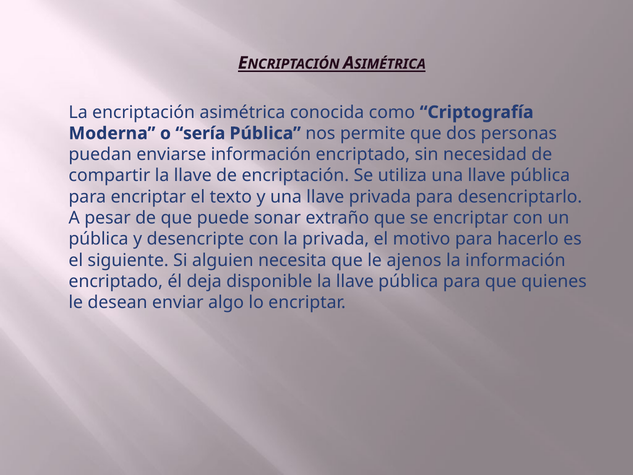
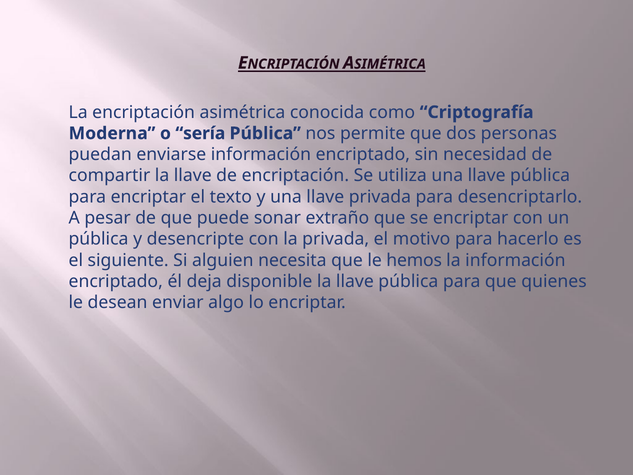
ajenos: ajenos -> hemos
